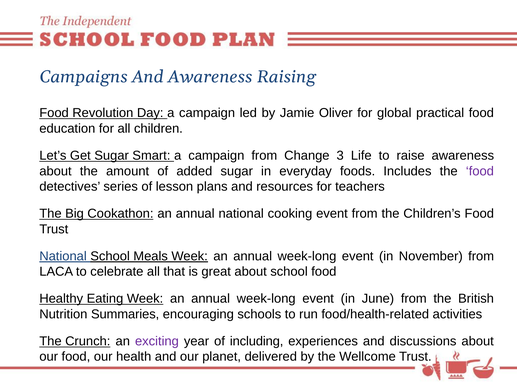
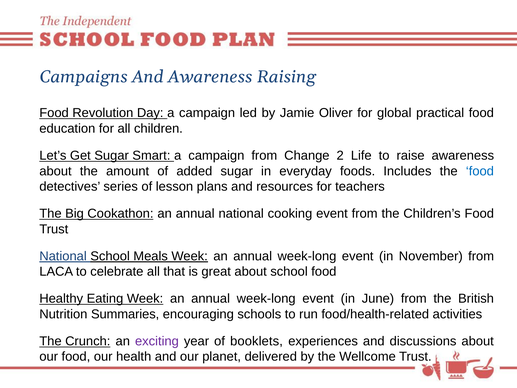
3: 3 -> 2
food at (480, 171) colour: purple -> blue
including: including -> booklets
